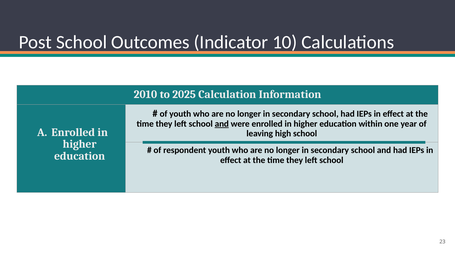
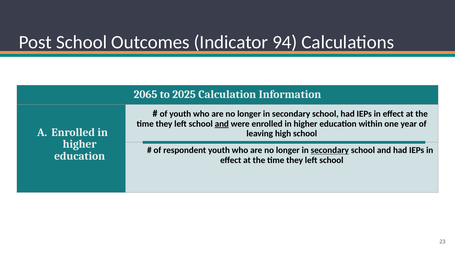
10: 10 -> 94
2010: 2010 -> 2065
secondary at (330, 150) underline: none -> present
